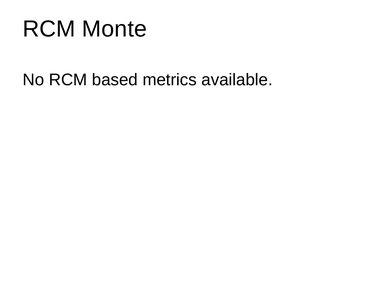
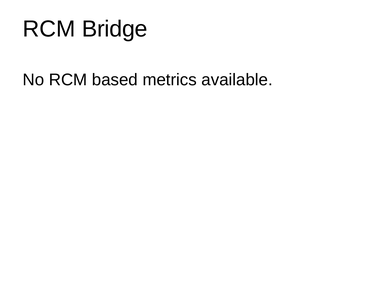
Monte: Monte -> Bridge
